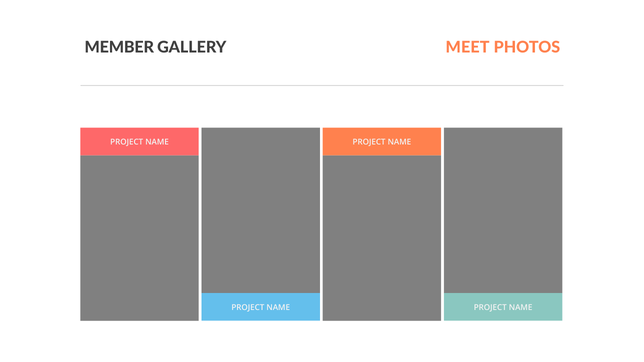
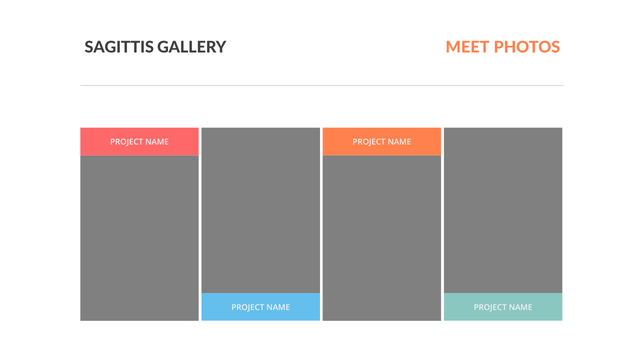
MEMBER: MEMBER -> SAGITTIS
